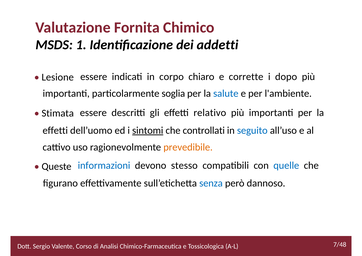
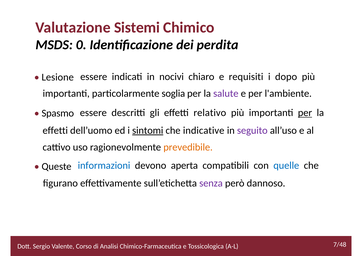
Fornita: Fornita -> Sistemi
1: 1 -> 0
addetti: addetti -> perdita
corpo: corpo -> nocivi
corrette: corrette -> requisiti
salute colour: blue -> purple
Stimata: Stimata -> Spasmo
per at (305, 113) underline: none -> present
controllati: controllati -> indicative
seguito colour: blue -> purple
stesso: stesso -> aperta
senza colour: blue -> purple
